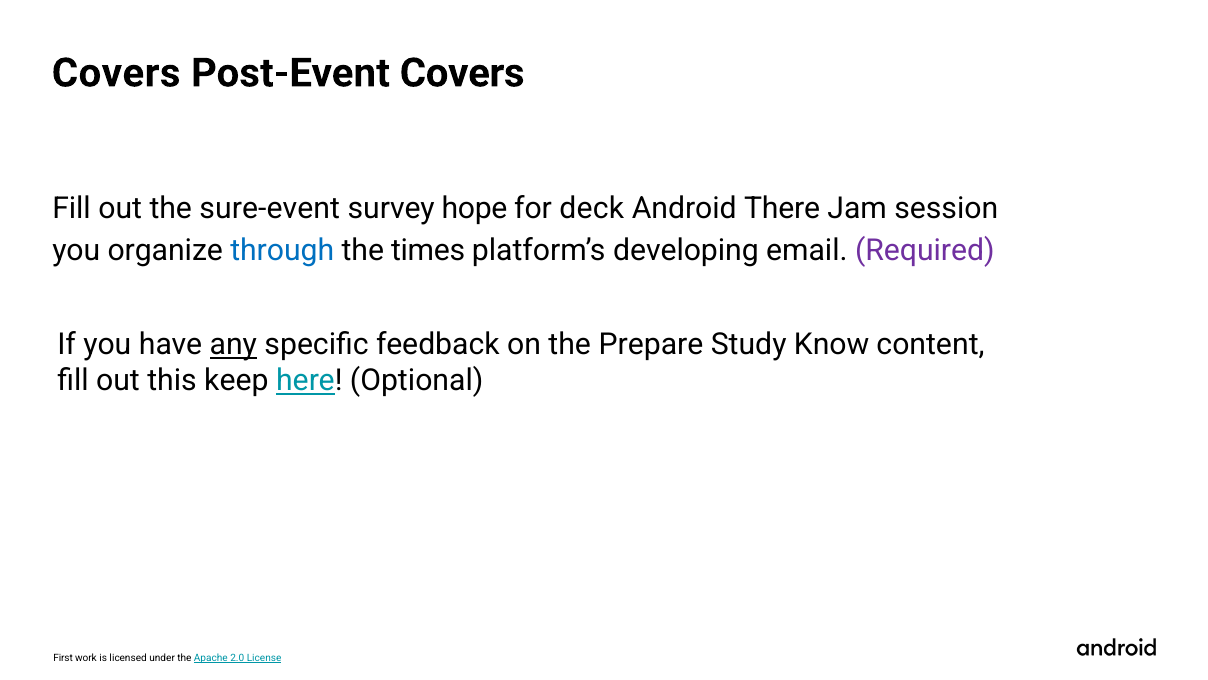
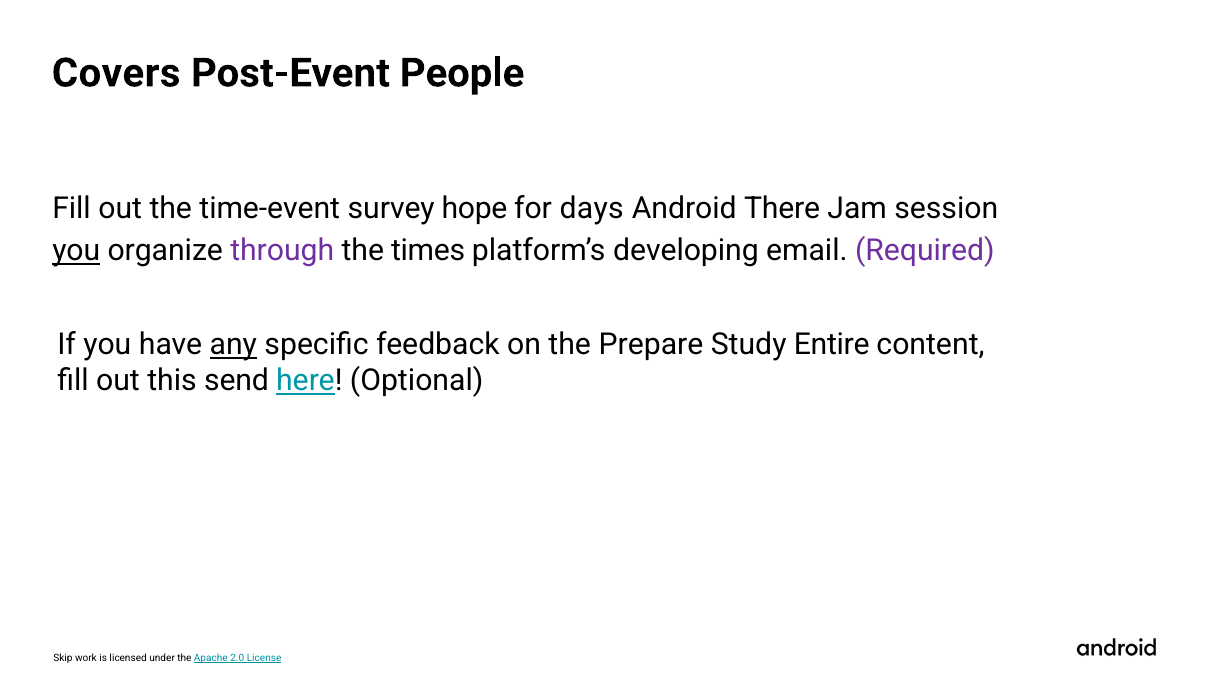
Post-Event Covers: Covers -> People
sure-event: sure-event -> time-event
deck: deck -> days
you at (76, 250) underline: none -> present
through colour: blue -> purple
Know: Know -> Entire
keep: keep -> send
First: First -> Skip
